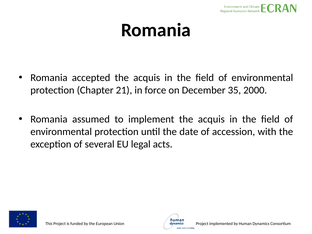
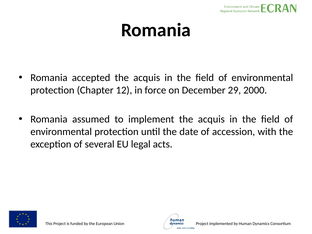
21: 21 -> 12
35: 35 -> 29
